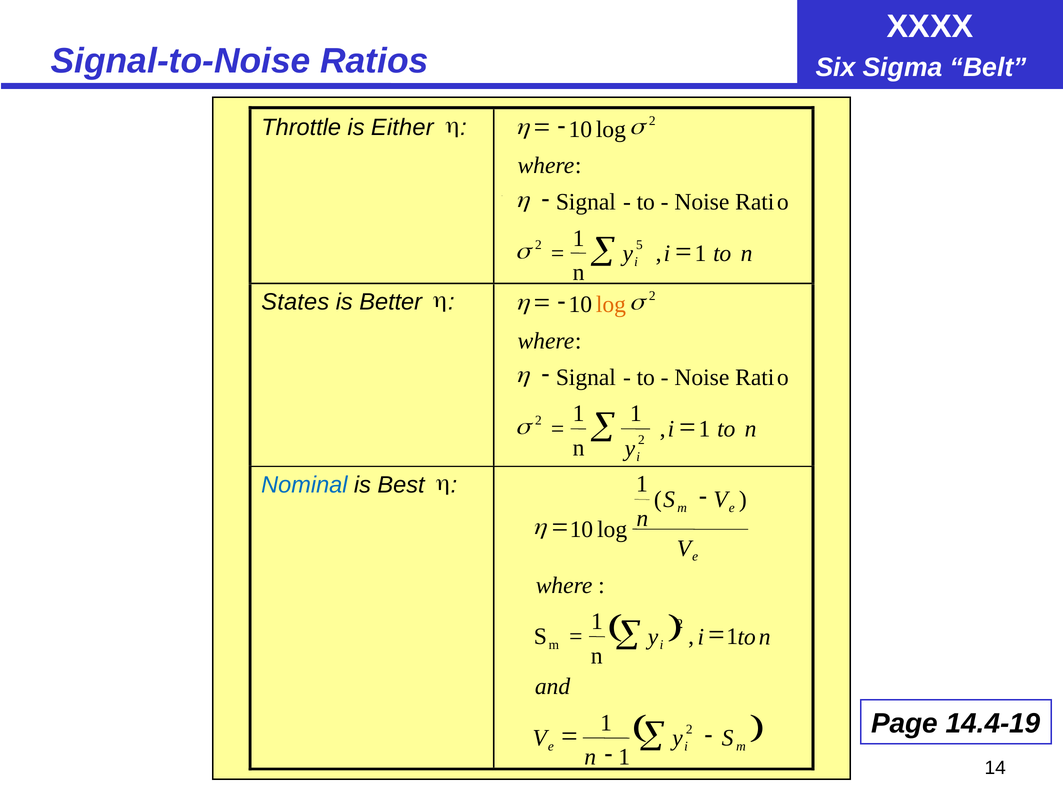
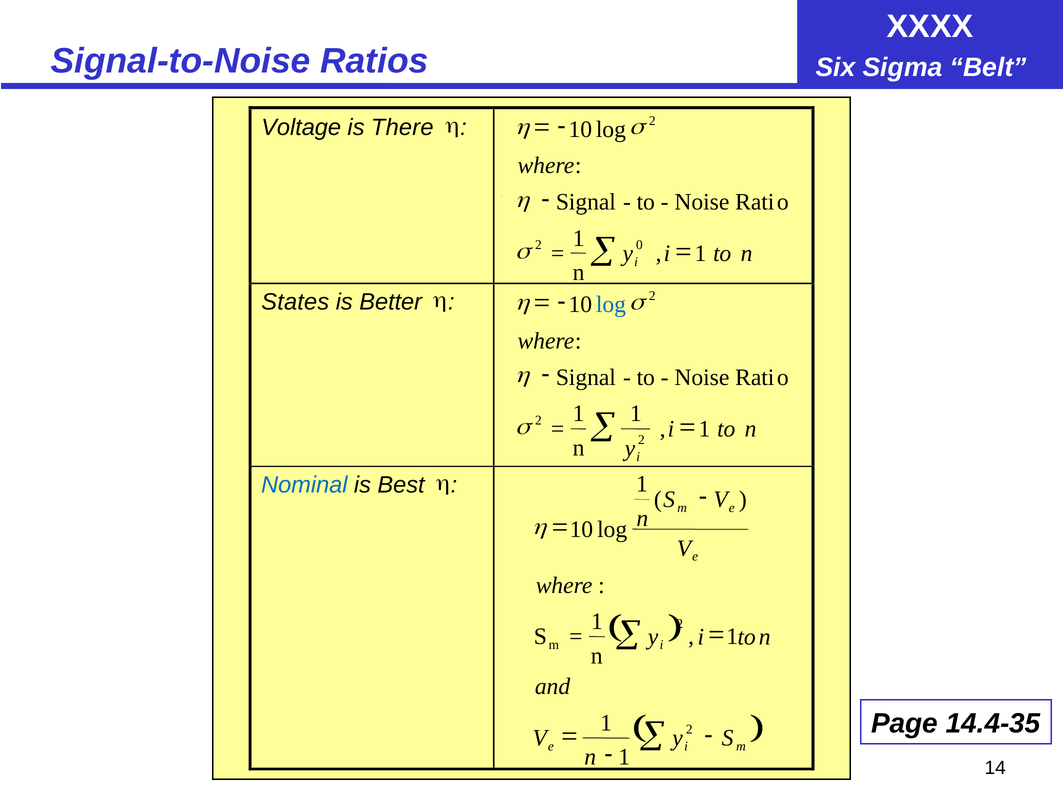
Throttle: Throttle -> Voltage
Either: Either -> There
5: 5 -> 0
log at (611, 305) colour: orange -> blue
14.4-19: 14.4-19 -> 14.4-35
